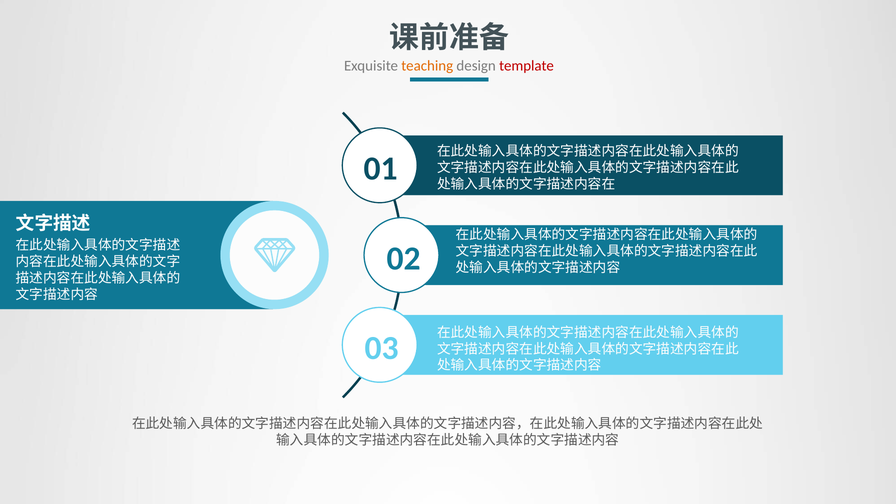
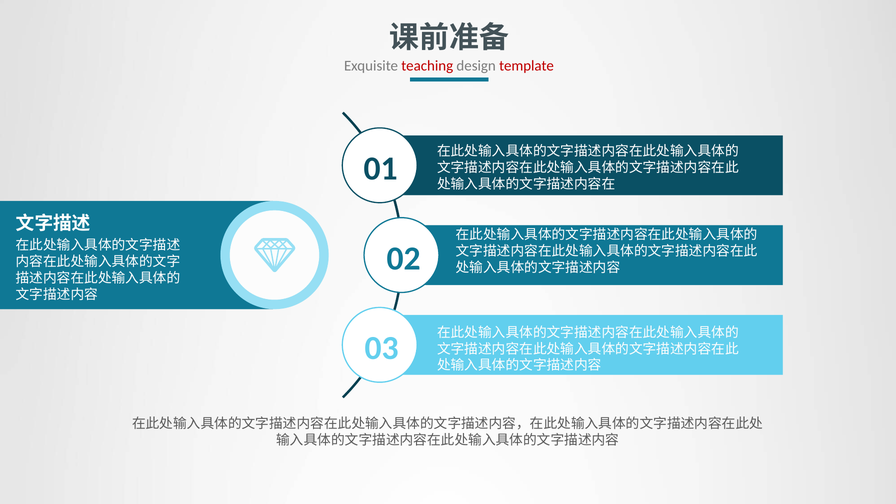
teaching colour: orange -> red
